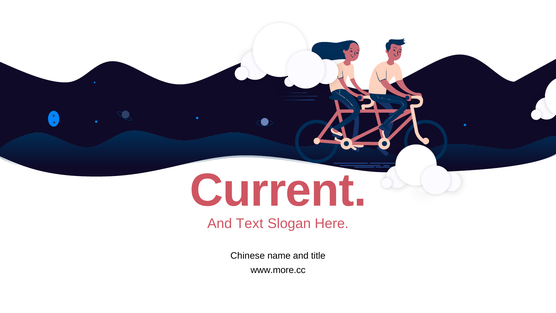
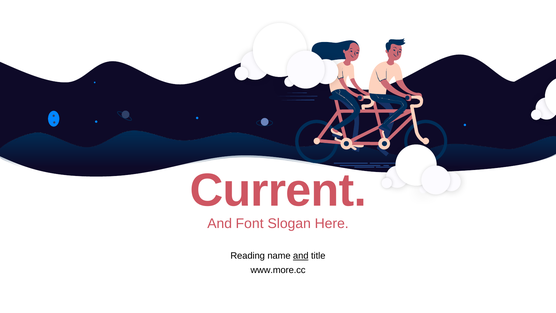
Text: Text -> Font
Chinese: Chinese -> Reading
and at (301, 256) underline: none -> present
